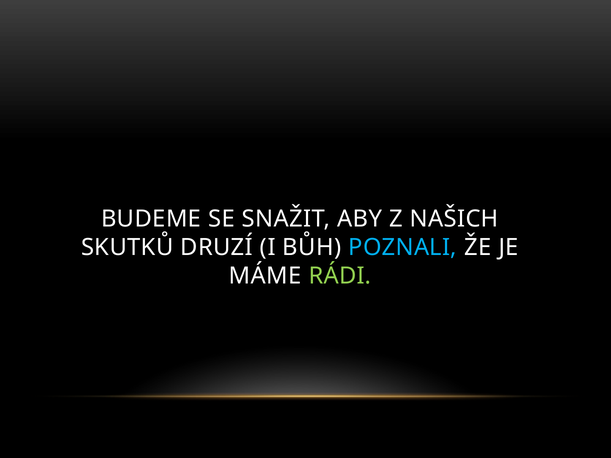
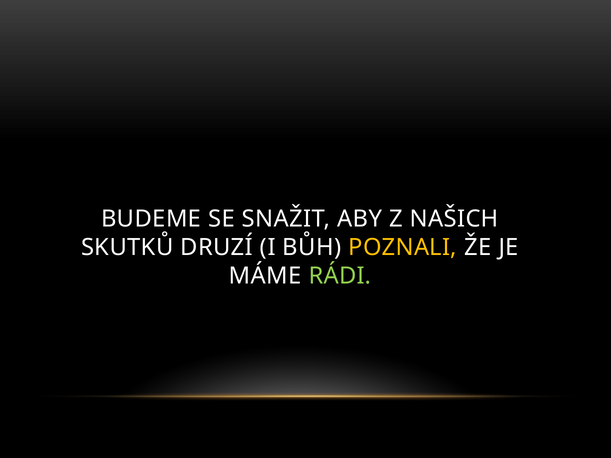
POZNALI colour: light blue -> yellow
